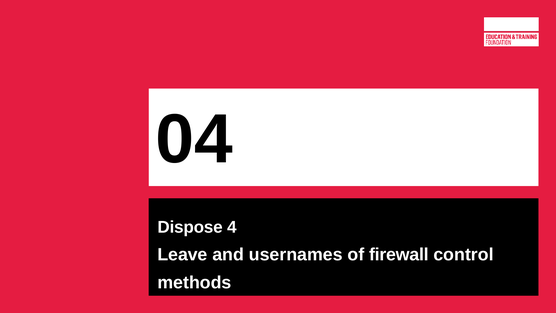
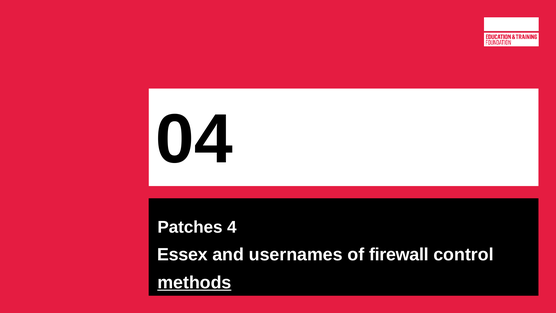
Dispose: Dispose -> Patches
Leave: Leave -> Essex
methods underline: none -> present
